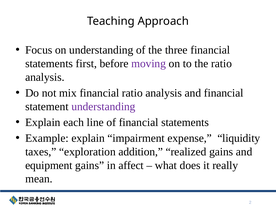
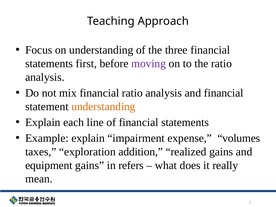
understanding at (103, 106) colour: purple -> orange
liquidity: liquidity -> volumes
affect: affect -> refers
